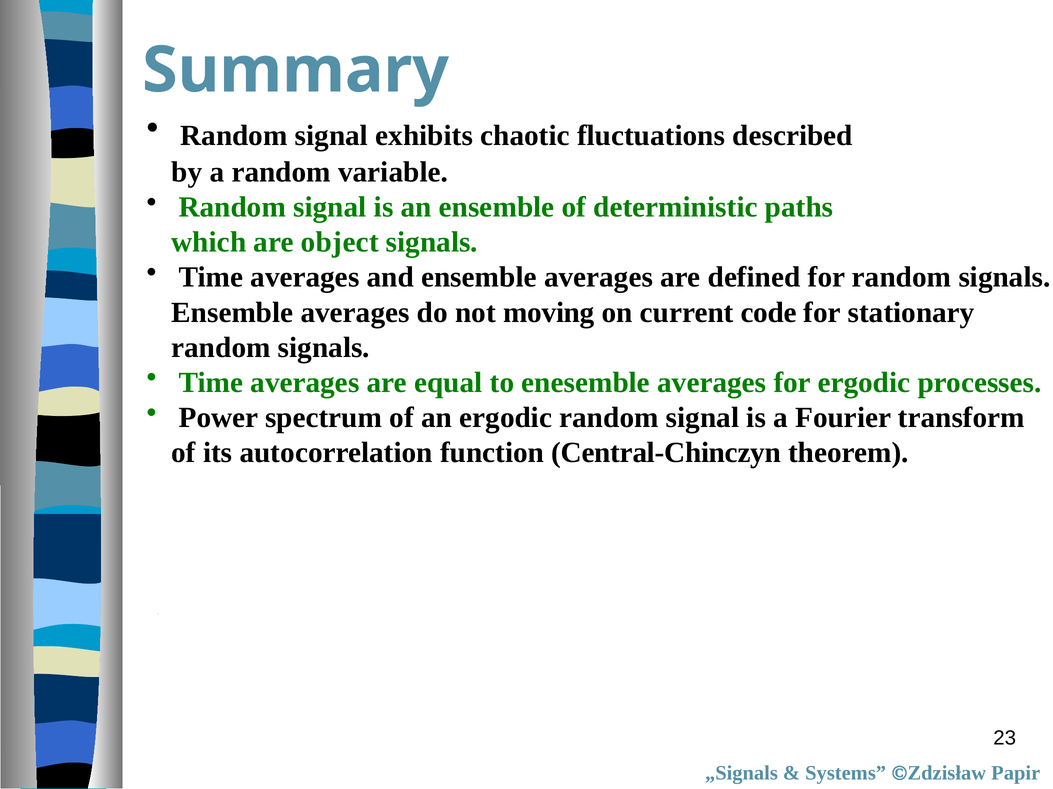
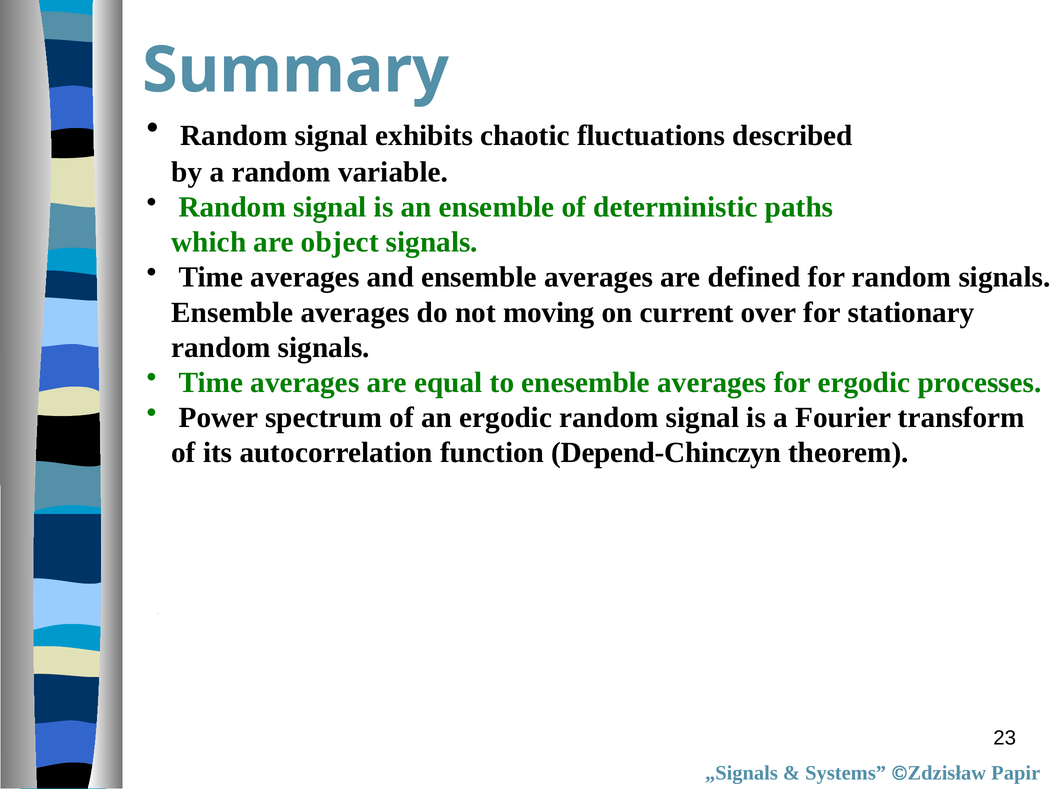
code: code -> over
Central-Chinczyn: Central-Chinczyn -> Depend-Chinczyn
